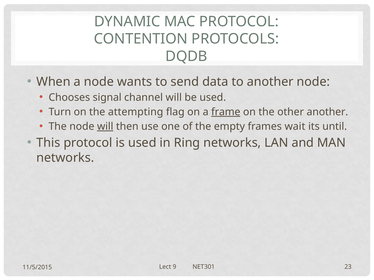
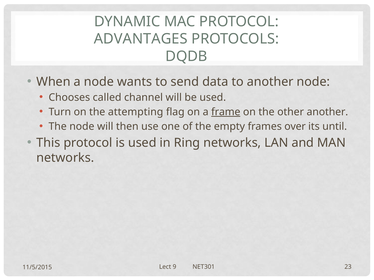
CONTENTION: CONTENTION -> ADVANTAGES
signal: signal -> called
will at (105, 127) underline: present -> none
wait: wait -> over
